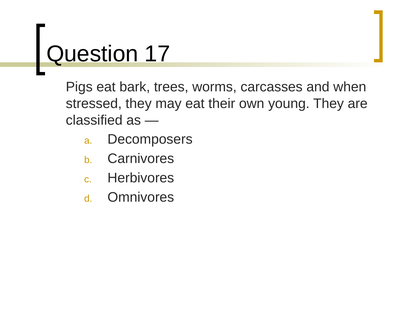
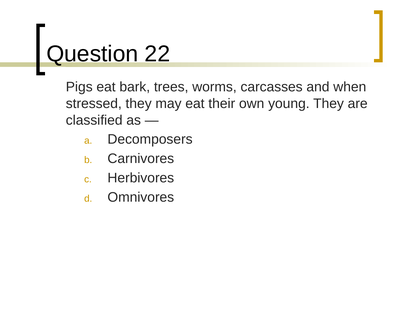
17: 17 -> 22
